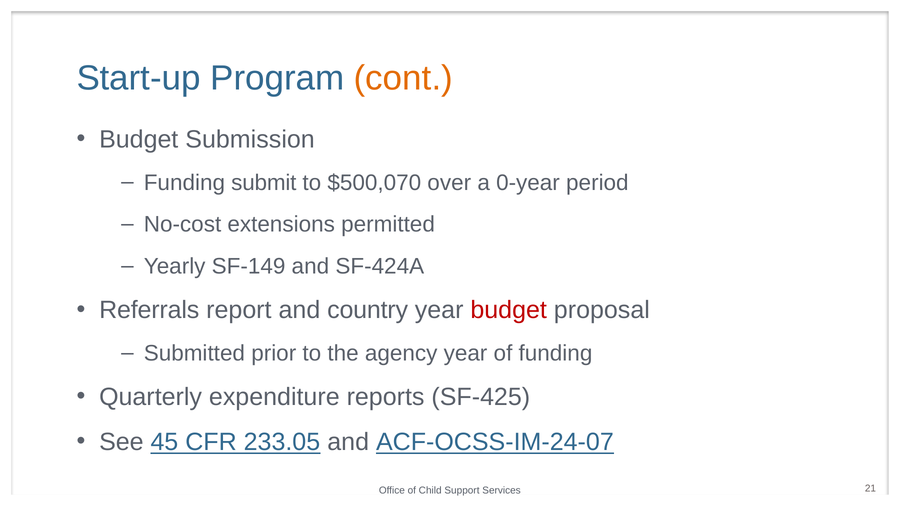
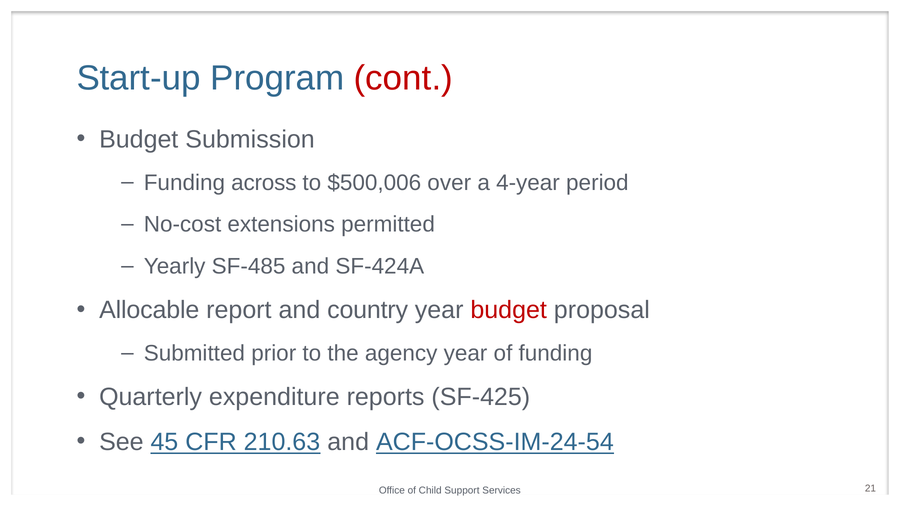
cont colour: orange -> red
submit: submit -> across
$500,070: $500,070 -> $500,006
0-year: 0-year -> 4-year
SF-149: SF-149 -> SF-485
Referrals: Referrals -> Allocable
233.05: 233.05 -> 210.63
ACF-OCSS-IM-24-07: ACF-OCSS-IM-24-07 -> ACF-OCSS-IM-24-54
